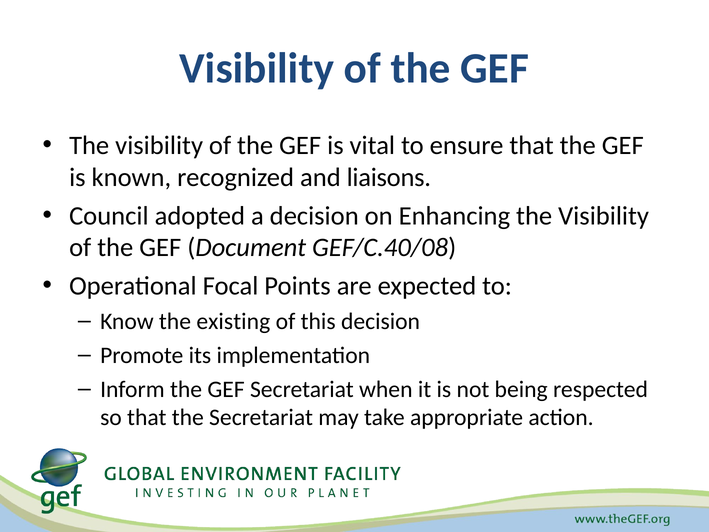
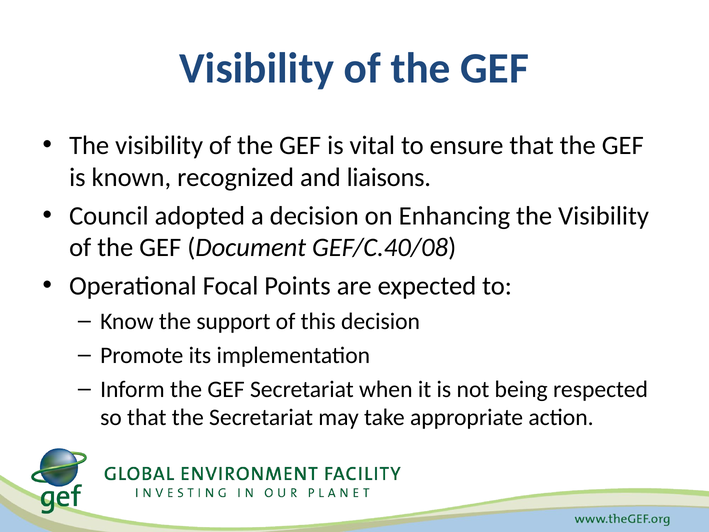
existing: existing -> support
